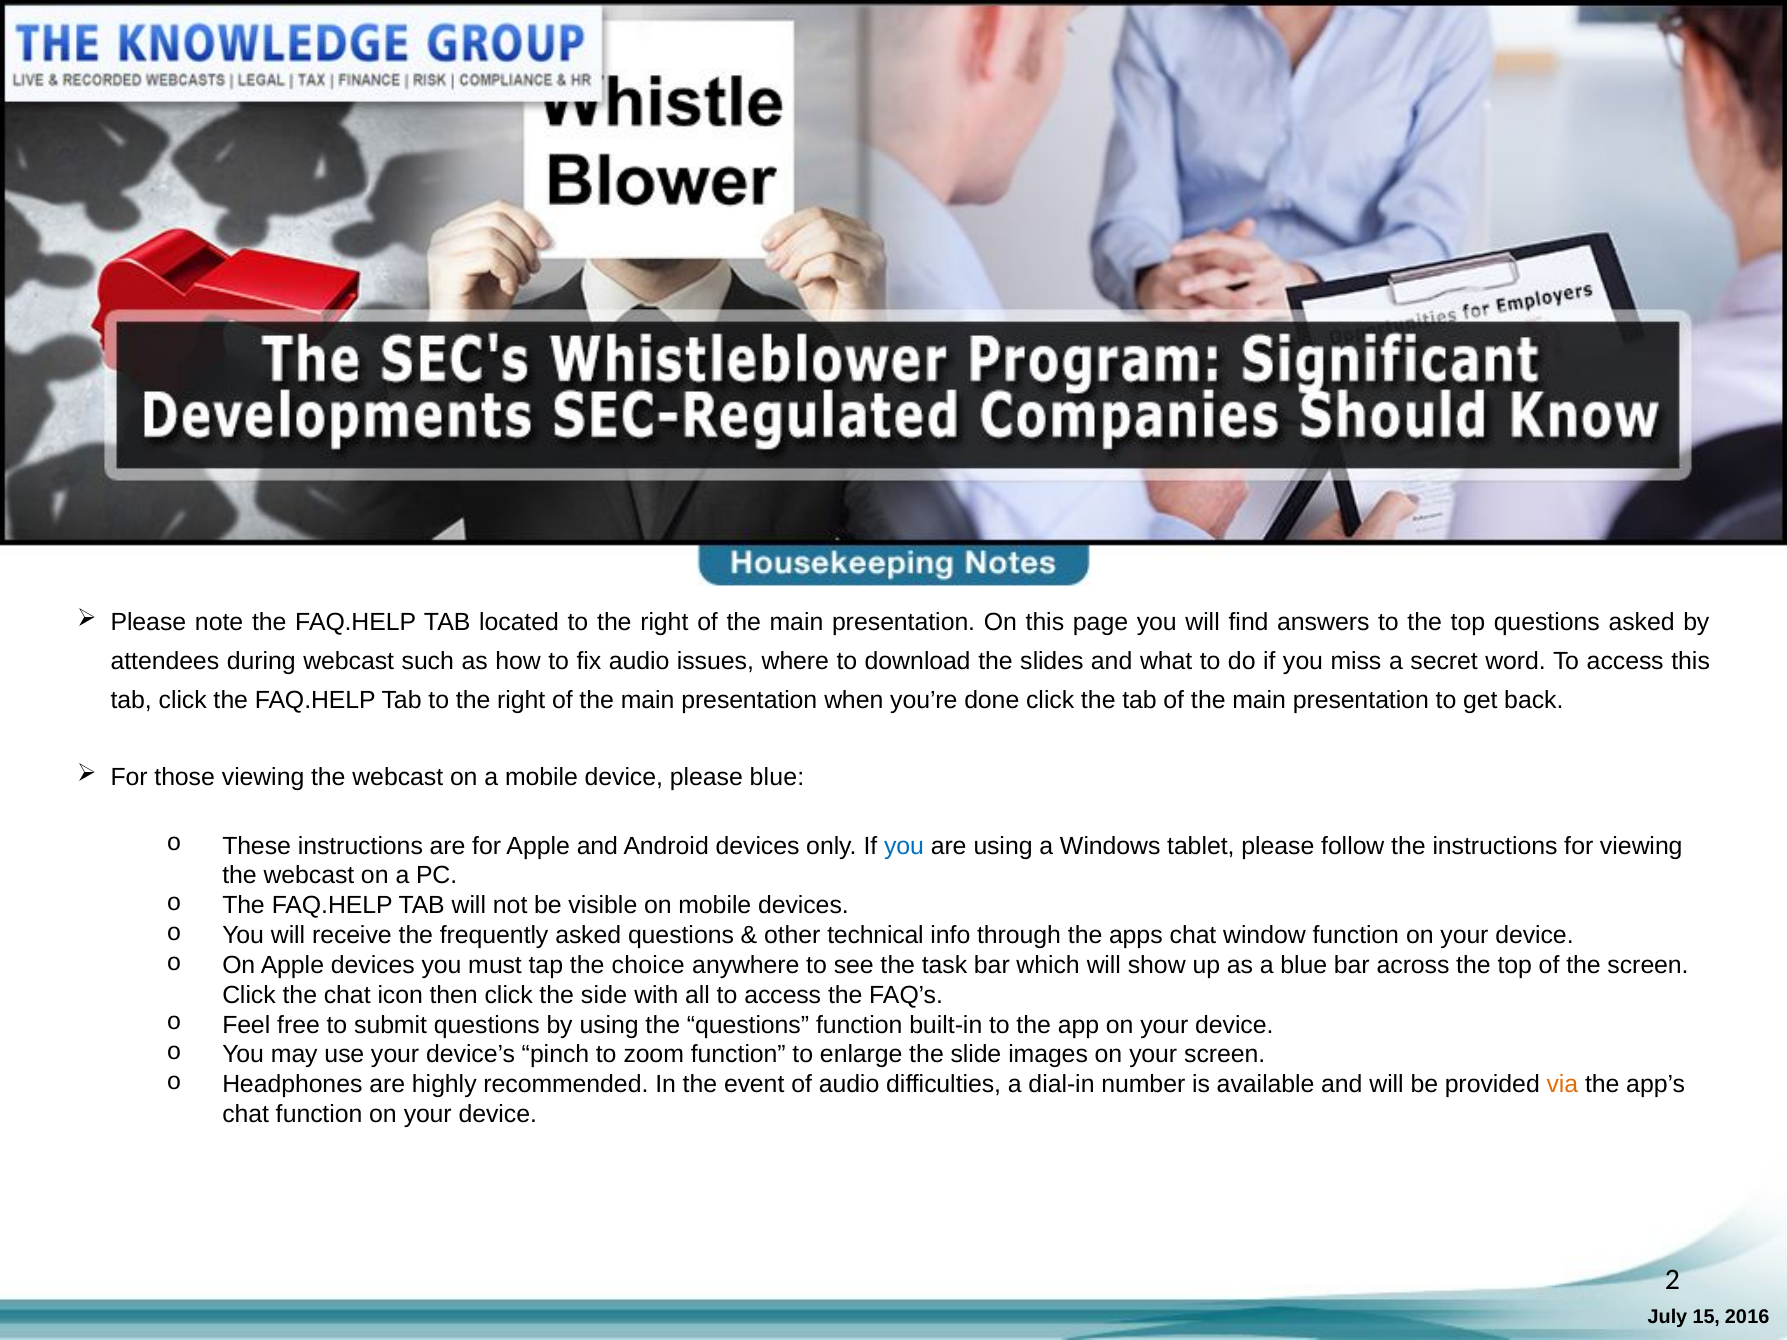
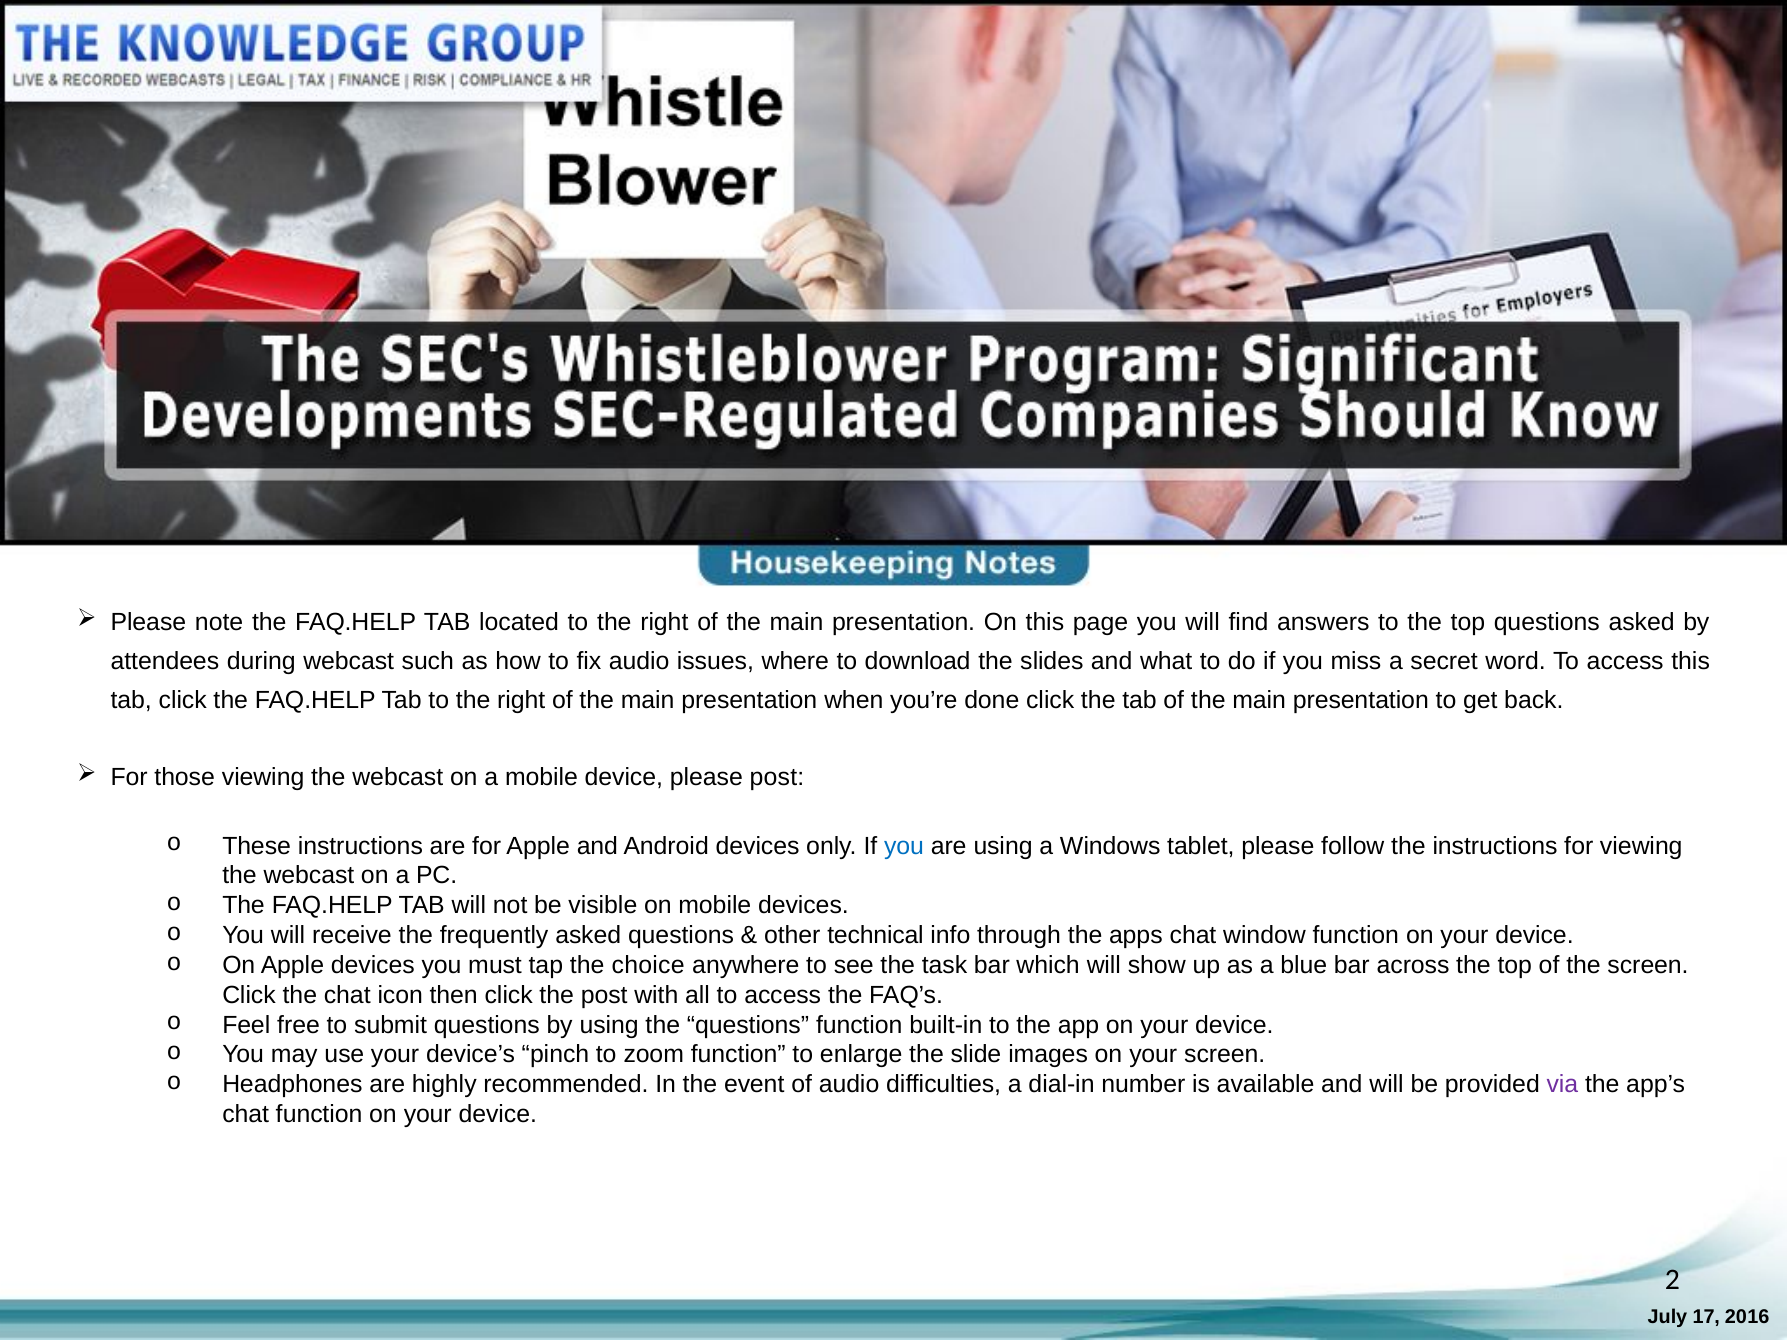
please blue: blue -> post
the side: side -> post
via colour: orange -> purple
15: 15 -> 17
